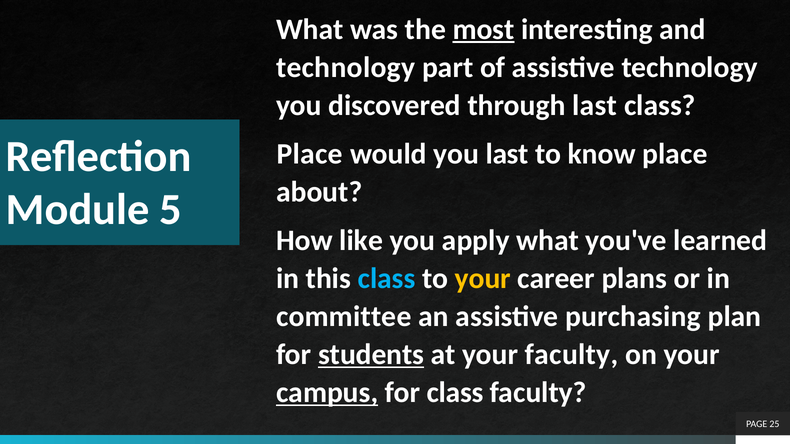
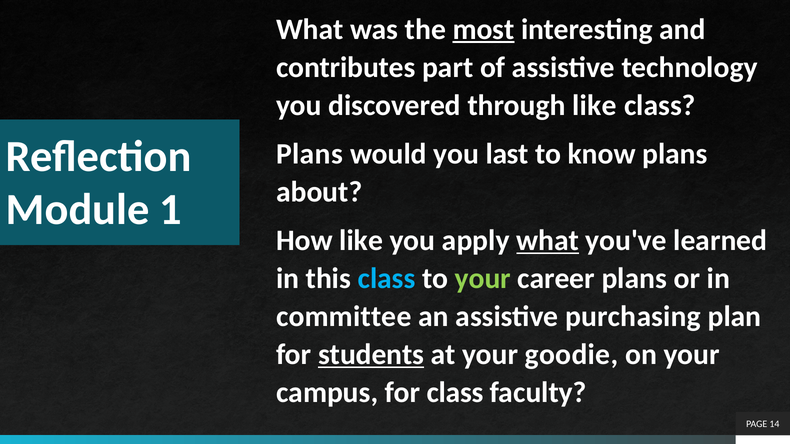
technology at (346, 67): technology -> contributes
through last: last -> like
Place at (310, 154): Place -> Plans
know place: place -> plans
5: 5 -> 1
what at (548, 241) underline: none -> present
your at (483, 279) colour: yellow -> light green
your faculty: faculty -> goodie
campus underline: present -> none
25: 25 -> 14
